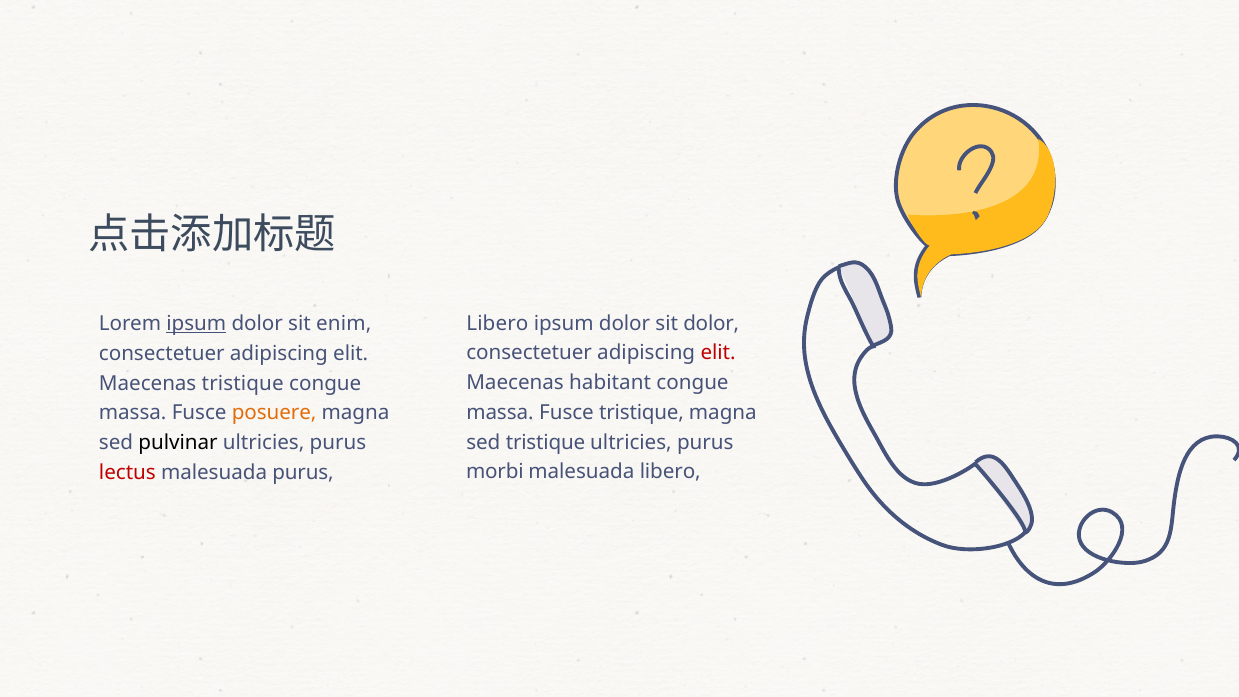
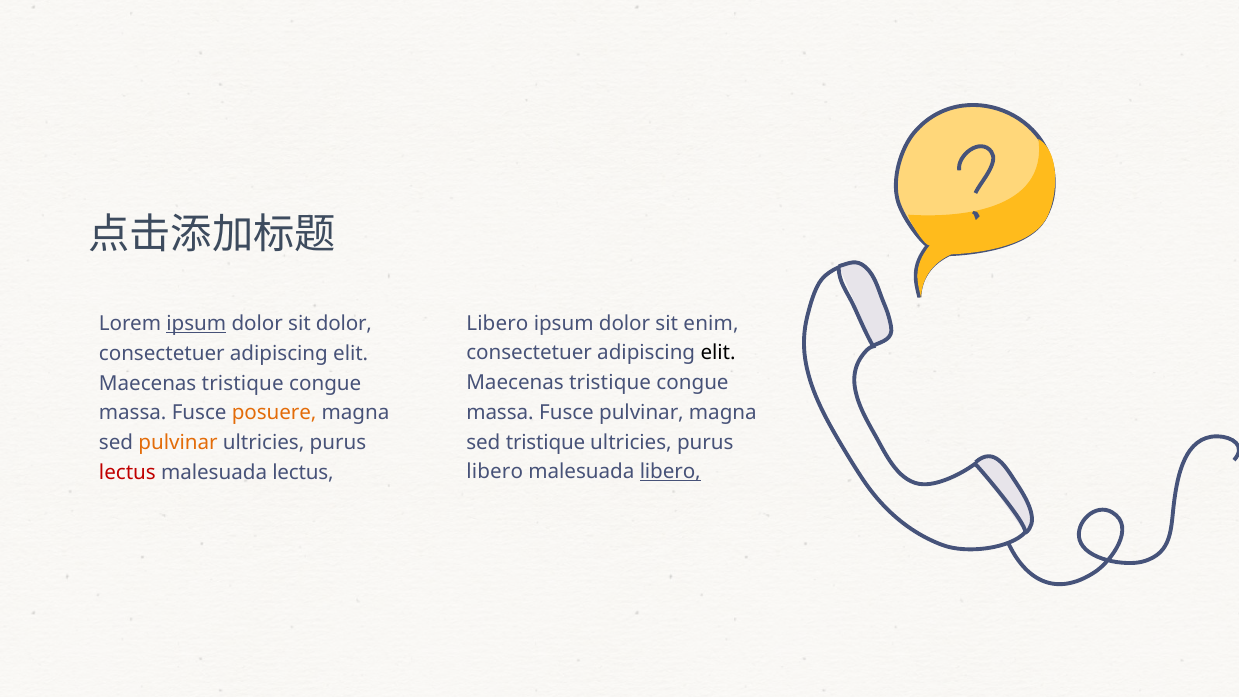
sit dolor: dolor -> enim
sit enim: enim -> dolor
elit at (718, 353) colour: red -> black
habitant at (610, 383): habitant -> tristique
Fusce tristique: tristique -> pulvinar
pulvinar at (178, 443) colour: black -> orange
morbi at (495, 472): morbi -> libero
libero at (670, 472) underline: none -> present
malesuada purus: purus -> lectus
